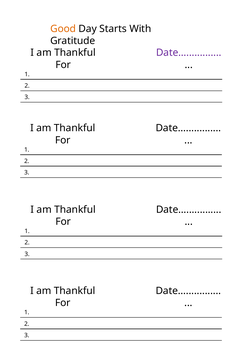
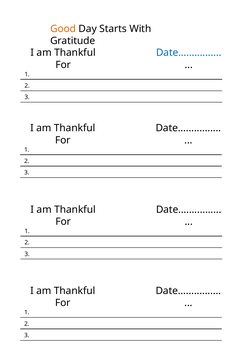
Date… at (189, 53) colour: purple -> blue
